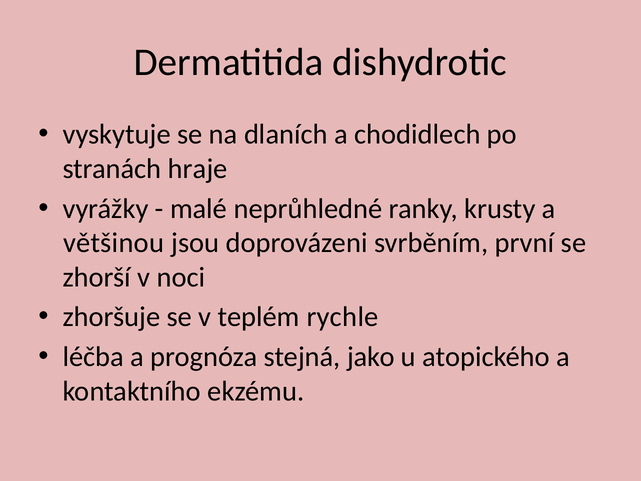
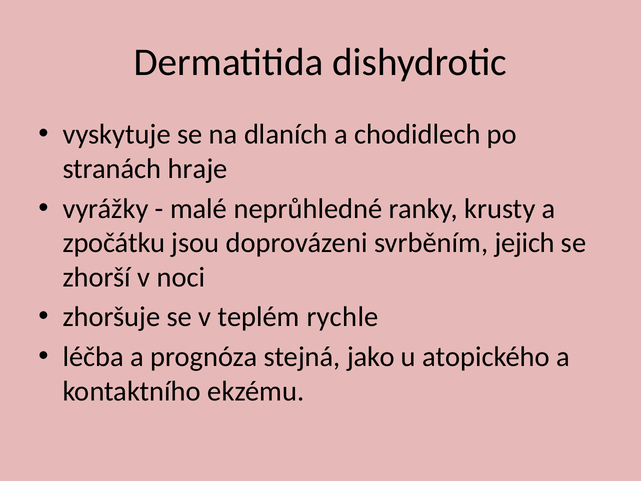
většinou: většinou -> zpočátku
první: první -> jejich
